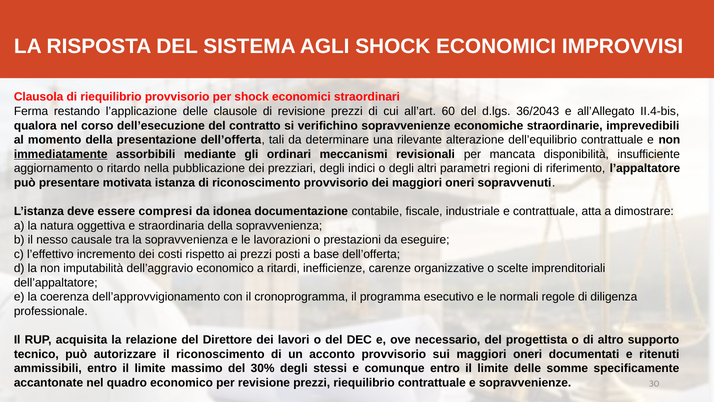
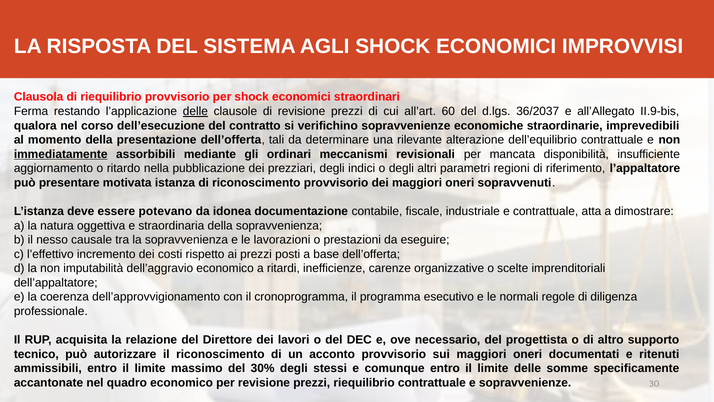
delle at (195, 111) underline: none -> present
36/2043: 36/2043 -> 36/2037
II.4-bis: II.4-bis -> II.9-bis
compresi: compresi -> potevano
